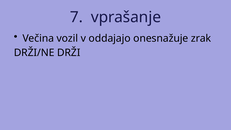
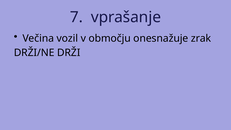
oddajajo: oddajajo -> območju
